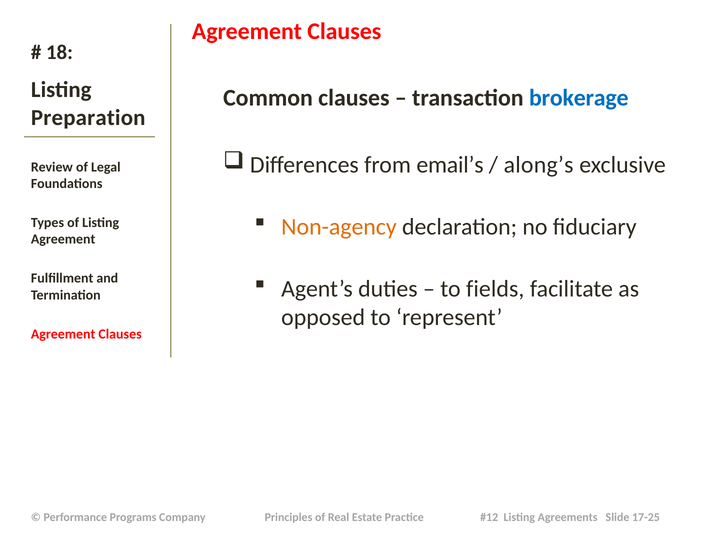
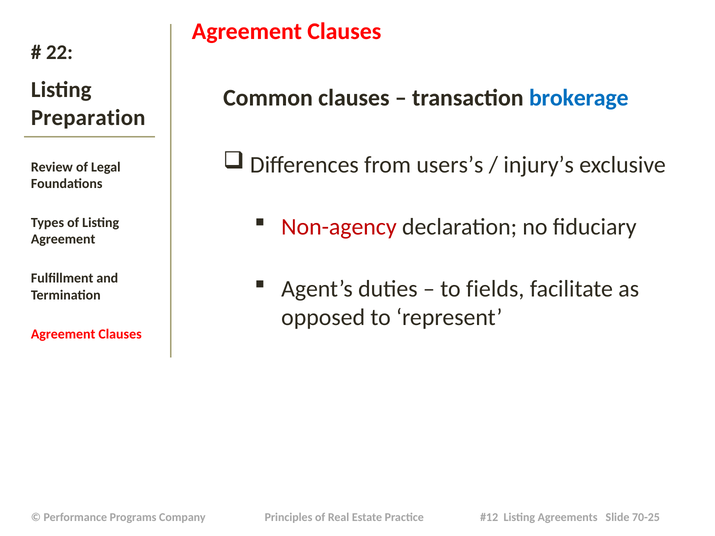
18: 18 -> 22
email’s: email’s -> users’s
along’s: along’s -> injury’s
Non-agency colour: orange -> red
17-25: 17-25 -> 70-25
